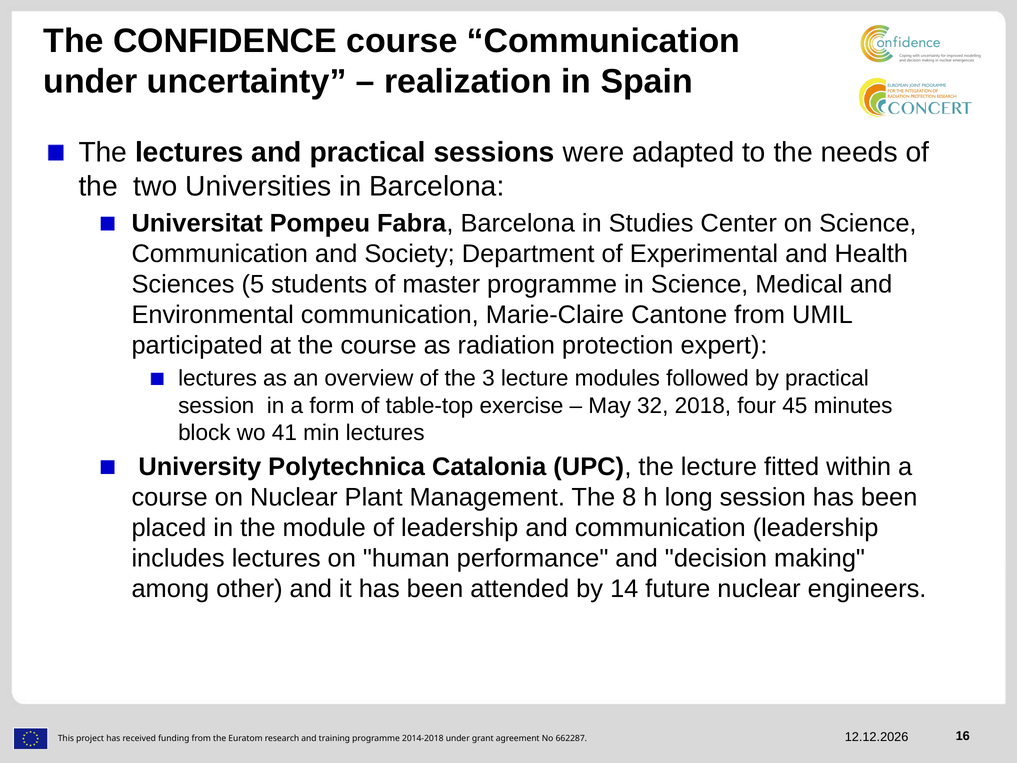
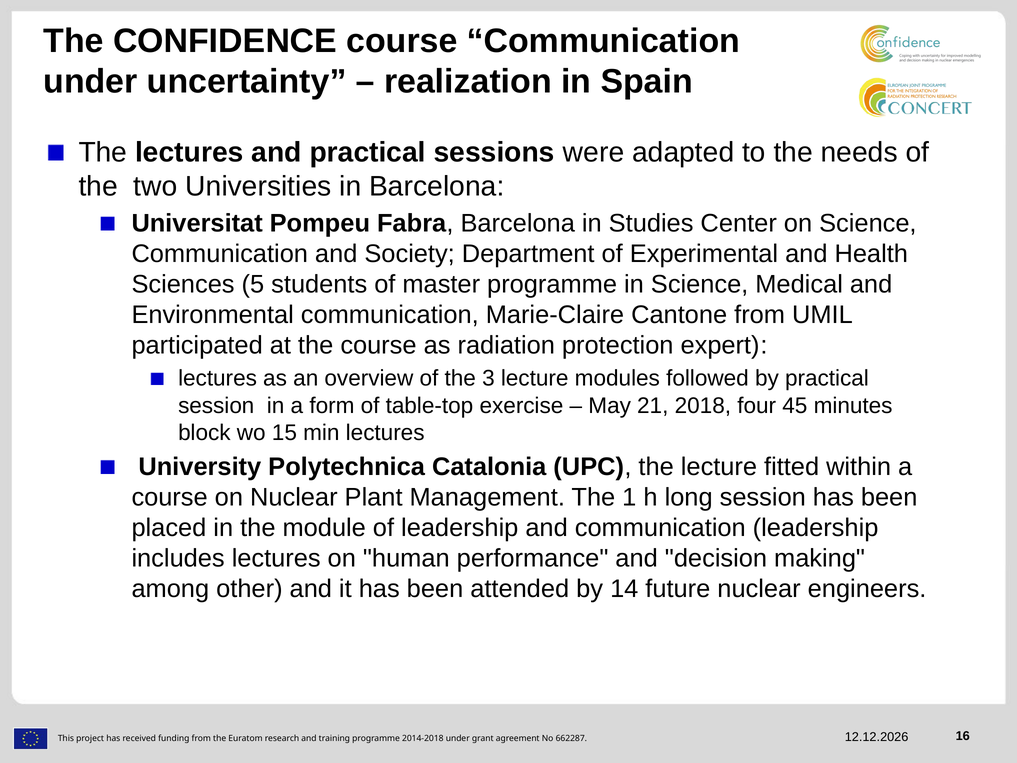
32: 32 -> 21
41: 41 -> 15
8: 8 -> 1
